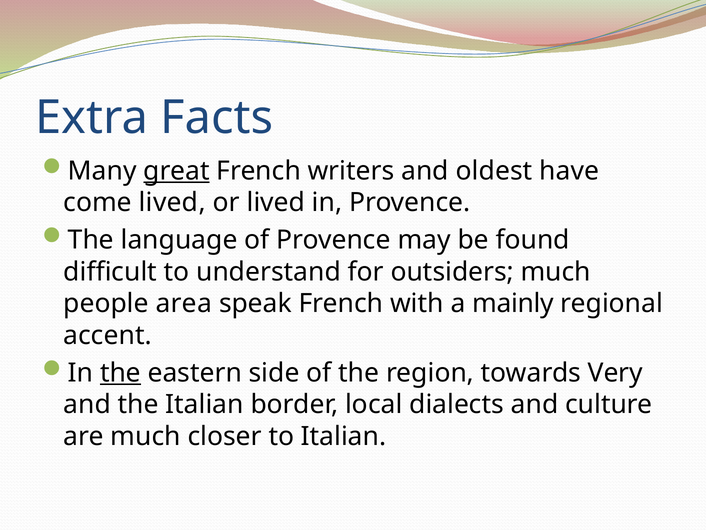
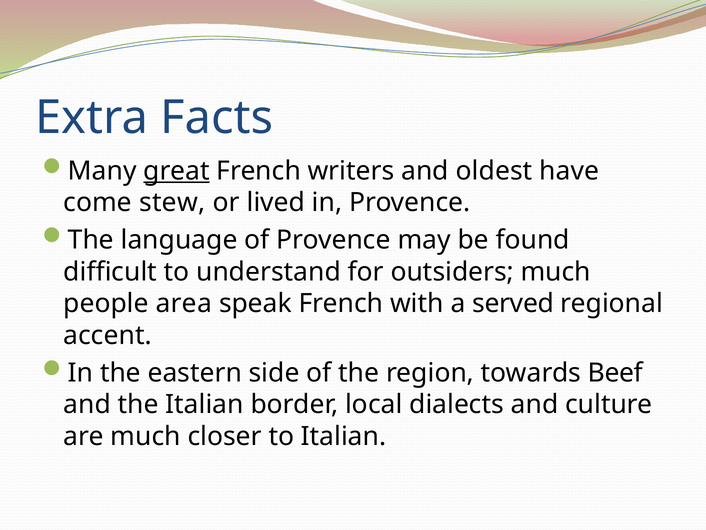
come lived: lived -> stew
mainly: mainly -> served
the at (120, 372) underline: present -> none
Very: Very -> Beef
